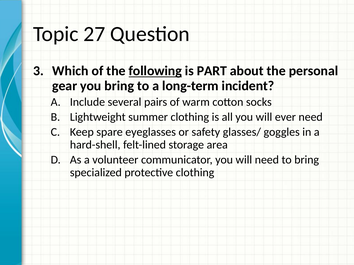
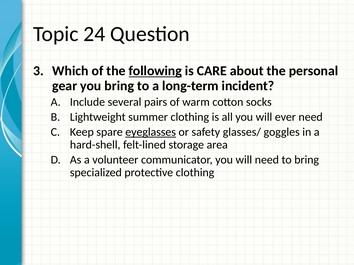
27: 27 -> 24
PART: PART -> CARE
eyeglasses underline: none -> present
